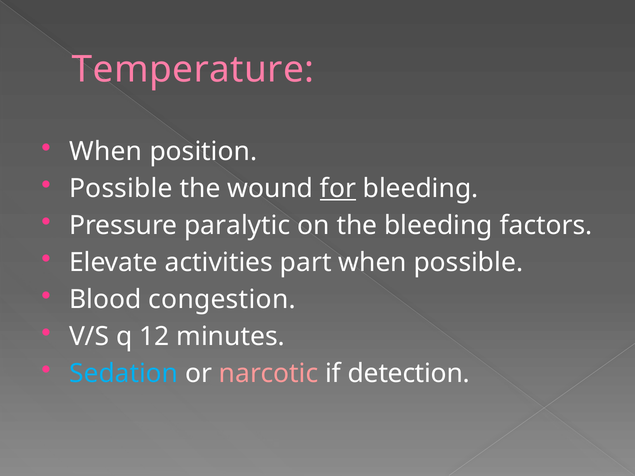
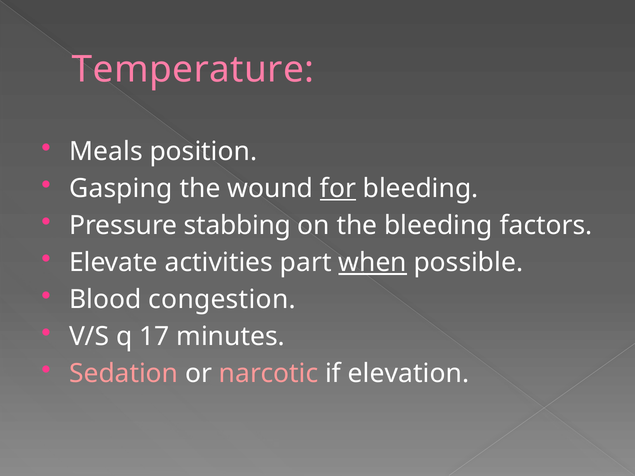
When at (106, 152): When -> Meals
Possible at (121, 189): Possible -> Gasping
paralytic: paralytic -> stabbing
when at (373, 263) underline: none -> present
12: 12 -> 17
Sedation colour: light blue -> pink
detection: detection -> elevation
